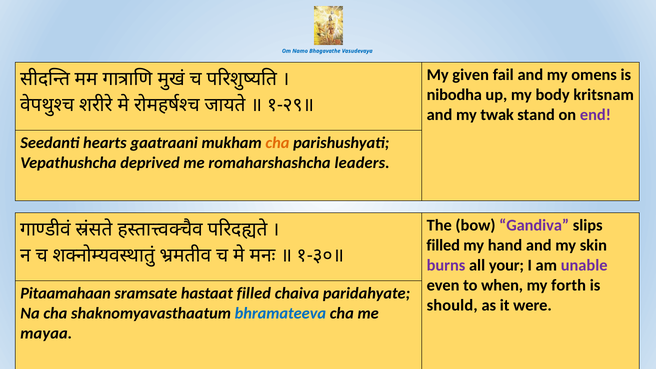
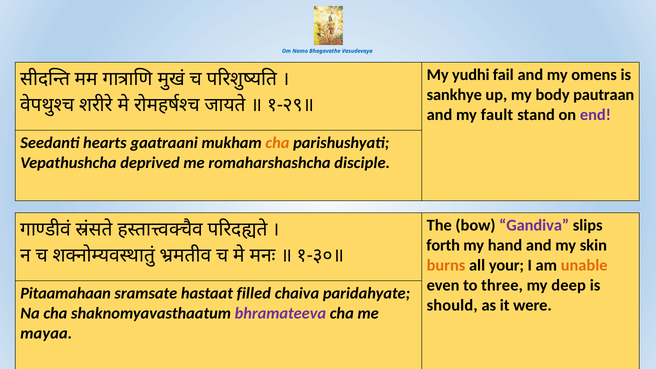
given: given -> yudhi
nibodha: nibodha -> sankhye
kritsnam: kritsnam -> pautraan
twak: twak -> fault
leaders: leaders -> disciple
filled at (443, 245): filled -> forth
burns colour: purple -> orange
unable colour: purple -> orange
when: when -> three
forth: forth -> deep
bhramateeva colour: blue -> purple
